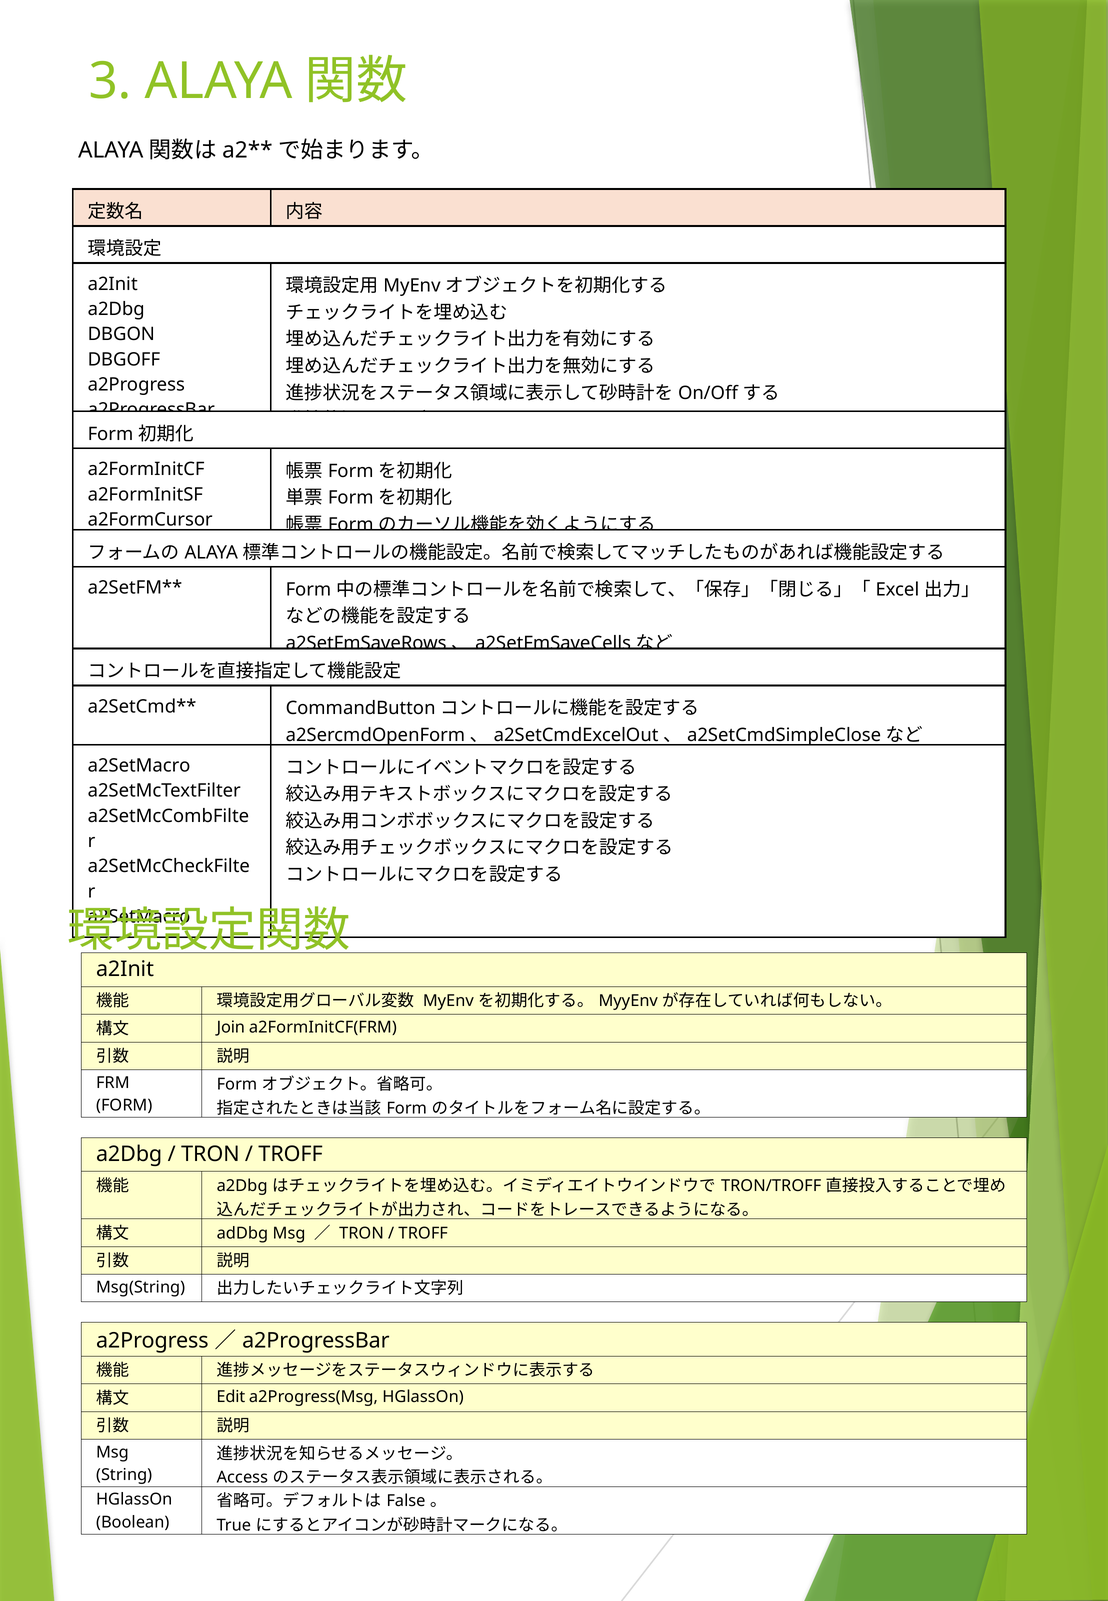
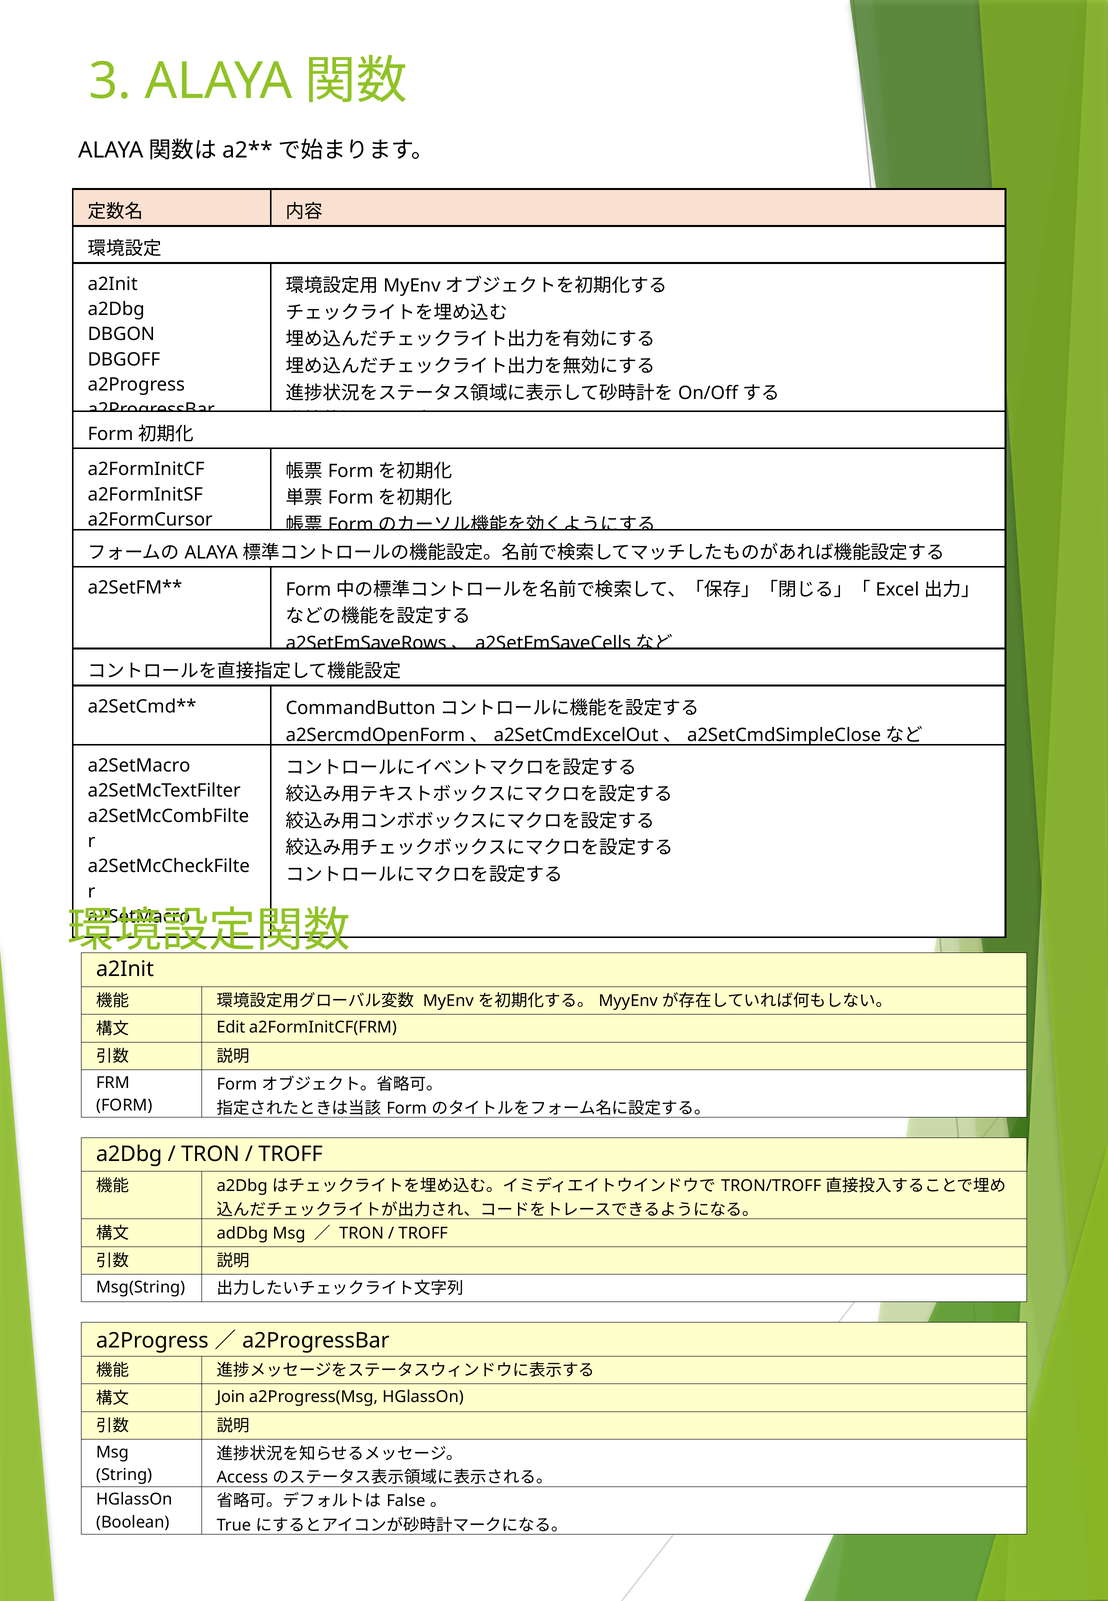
Join: Join -> Edit
Edit: Edit -> Join
